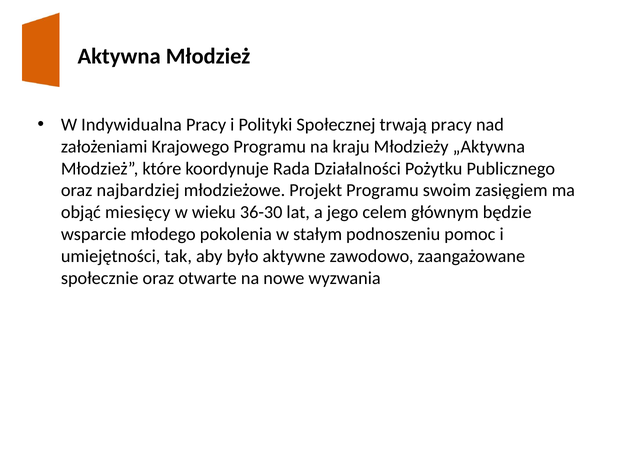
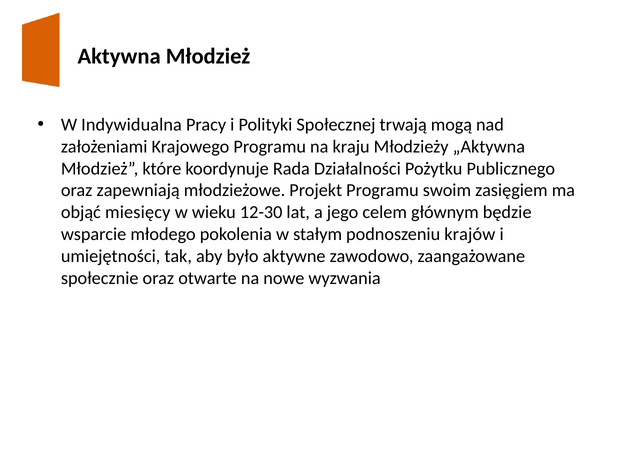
trwają pracy: pracy -> mogą
najbardziej: najbardziej -> zapewniają
36-30: 36-30 -> 12-30
pomoc: pomoc -> krajów
